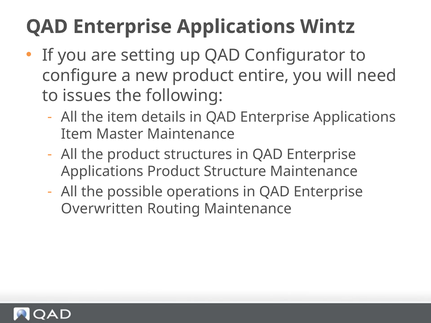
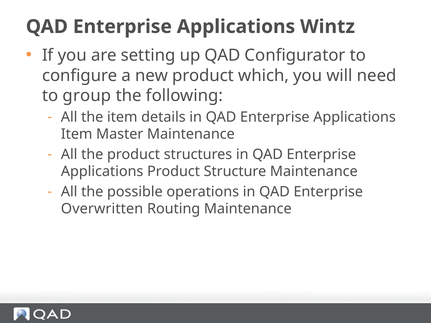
entire: entire -> which
issues: issues -> group
